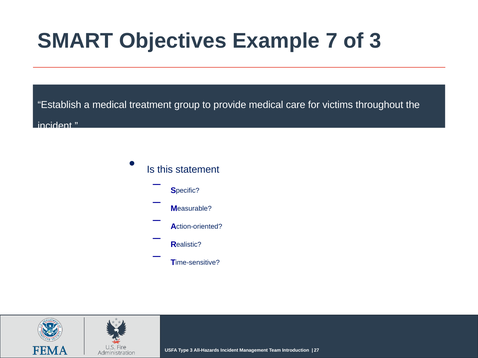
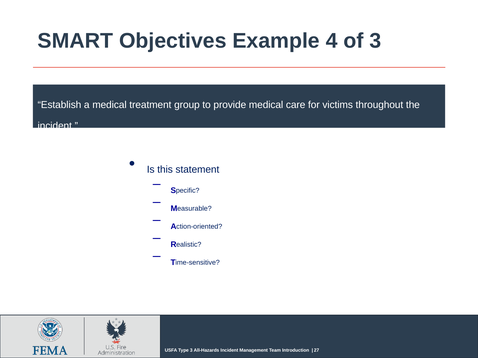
7: 7 -> 4
